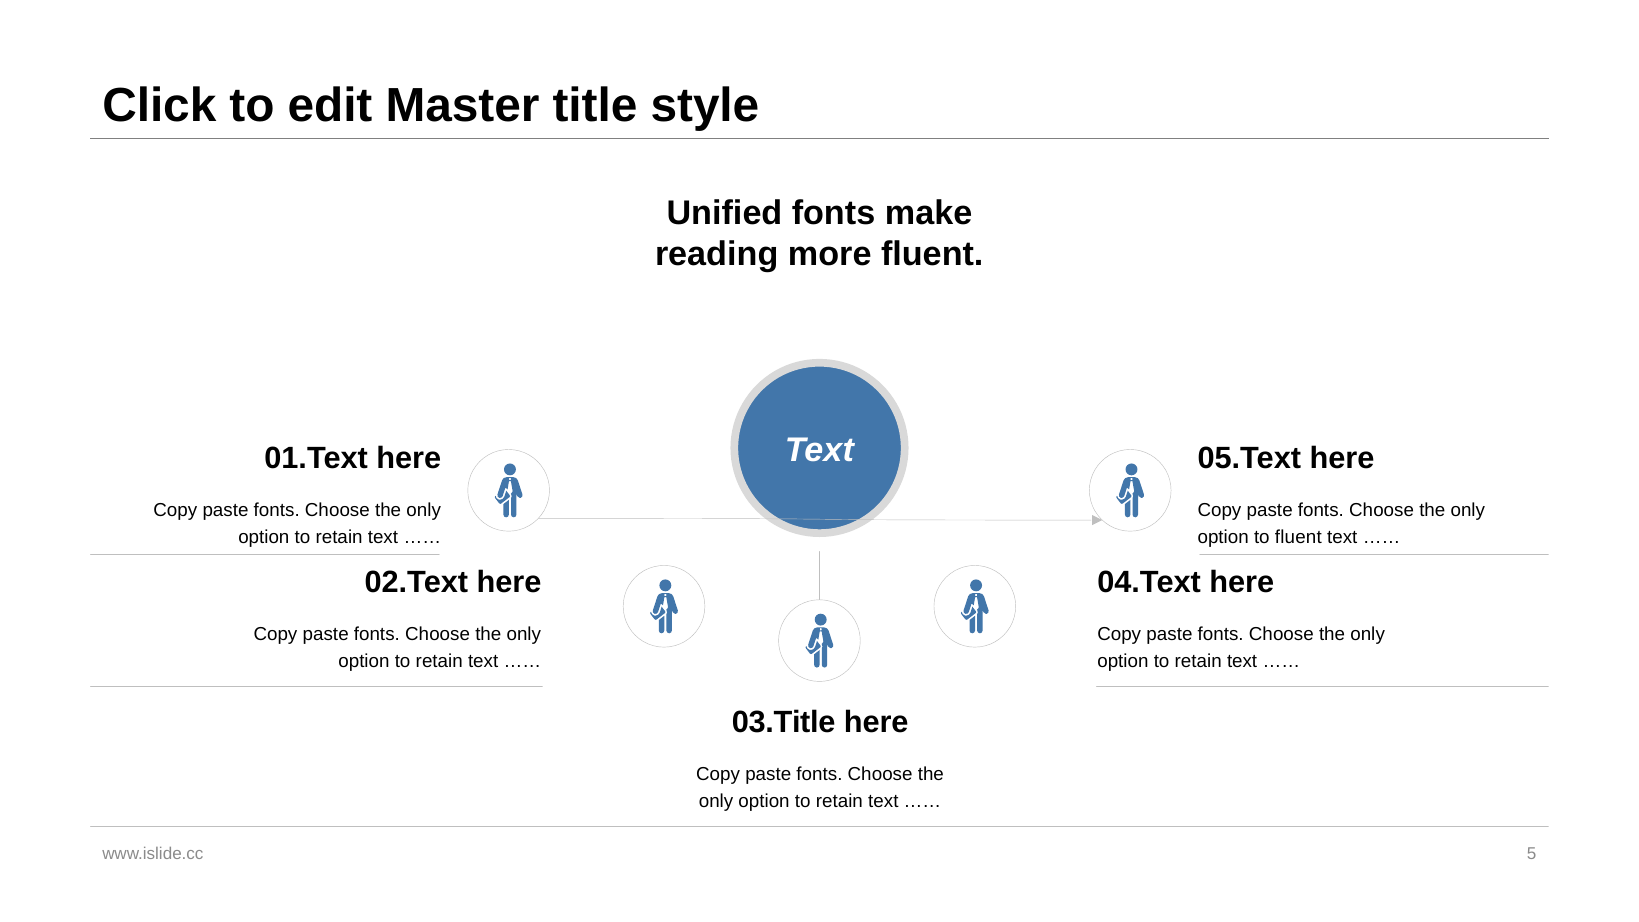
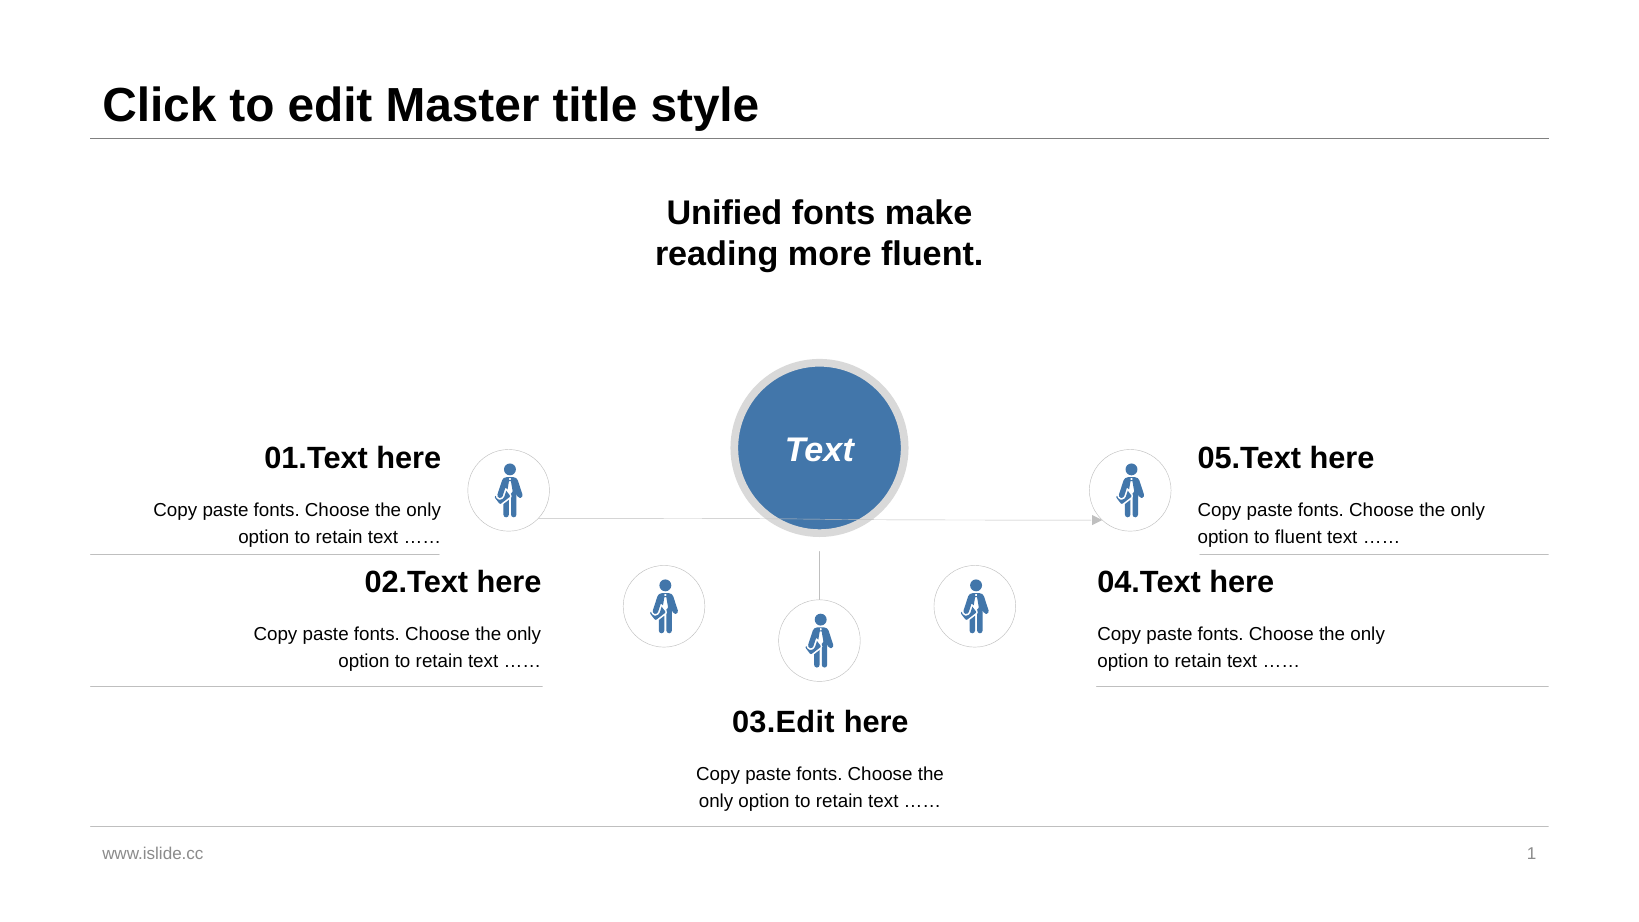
03.Title: 03.Title -> 03.Edit
5: 5 -> 1
